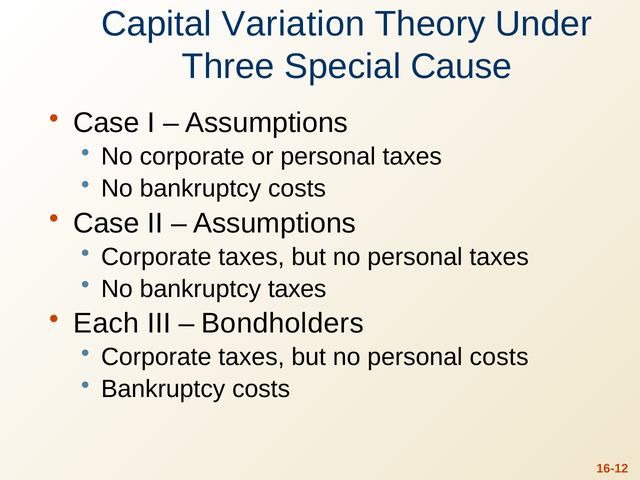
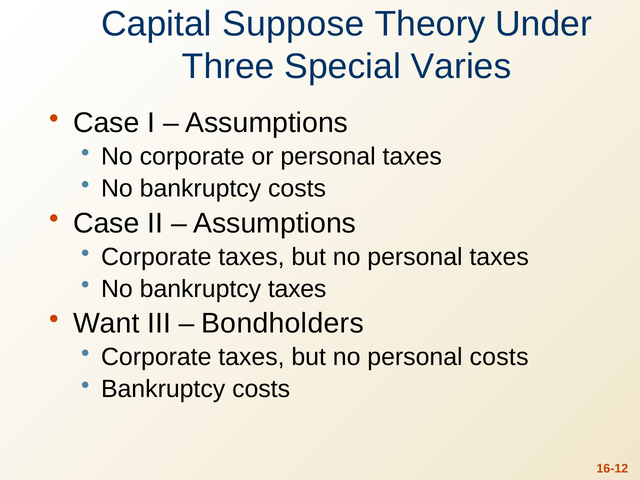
Variation: Variation -> Suppose
Cause: Cause -> Varies
Each: Each -> Want
